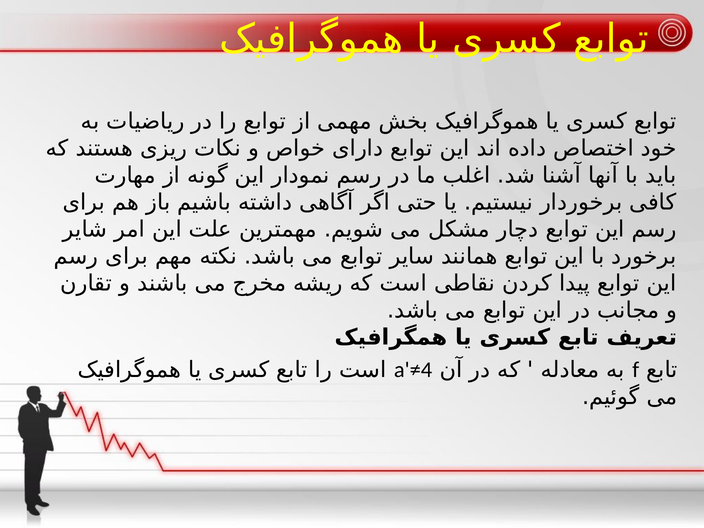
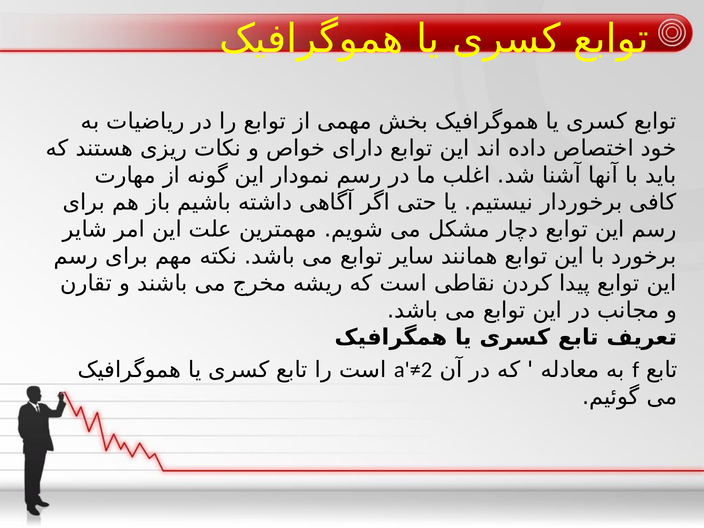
a'≠4: a'≠4 -> a'≠2
